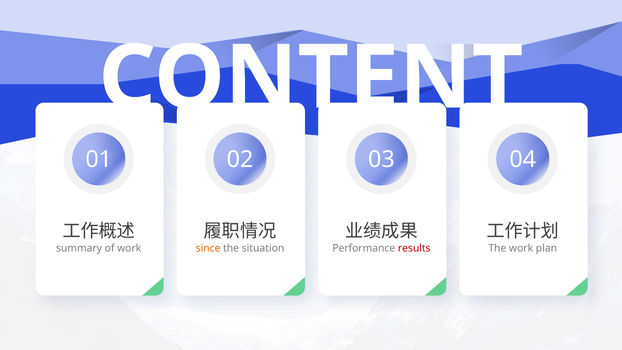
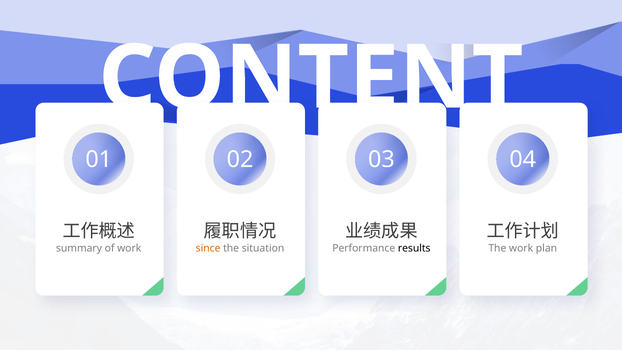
results colour: red -> black
